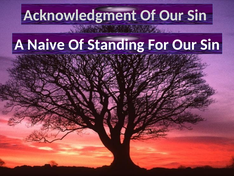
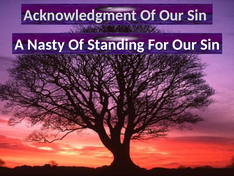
Naive: Naive -> Nasty
